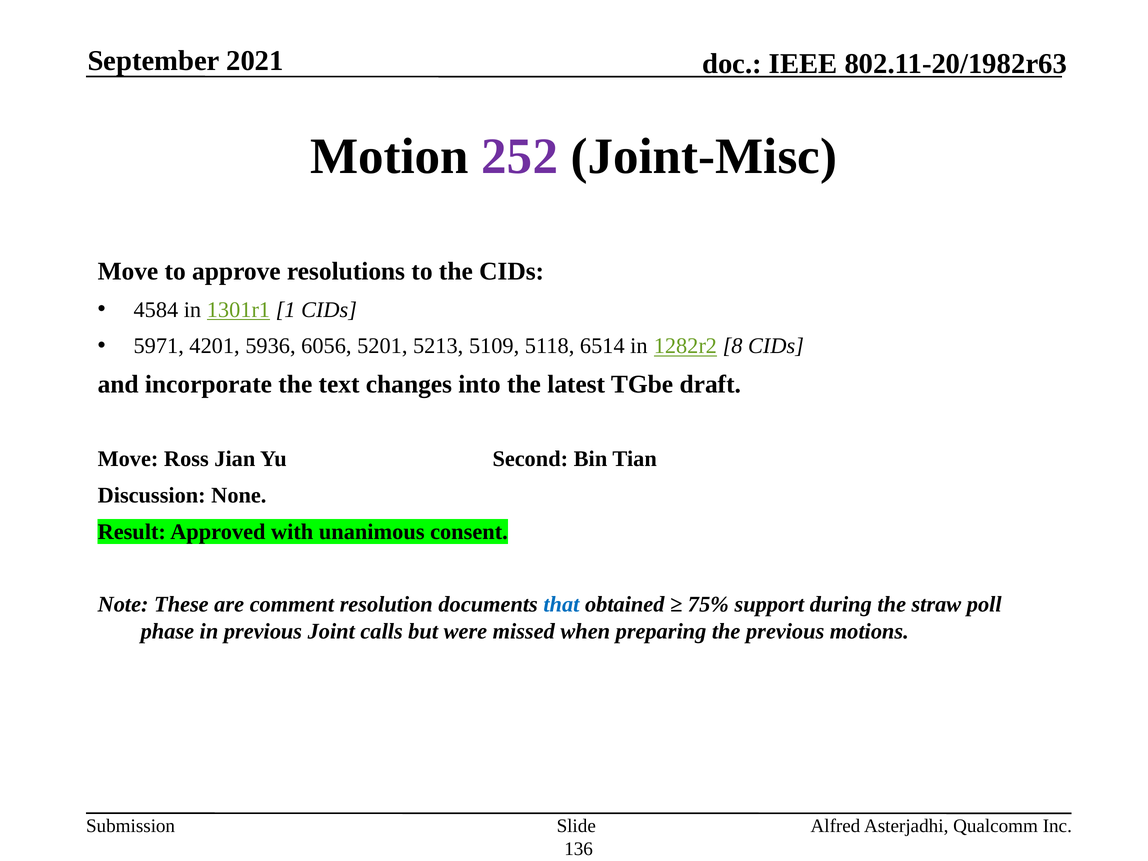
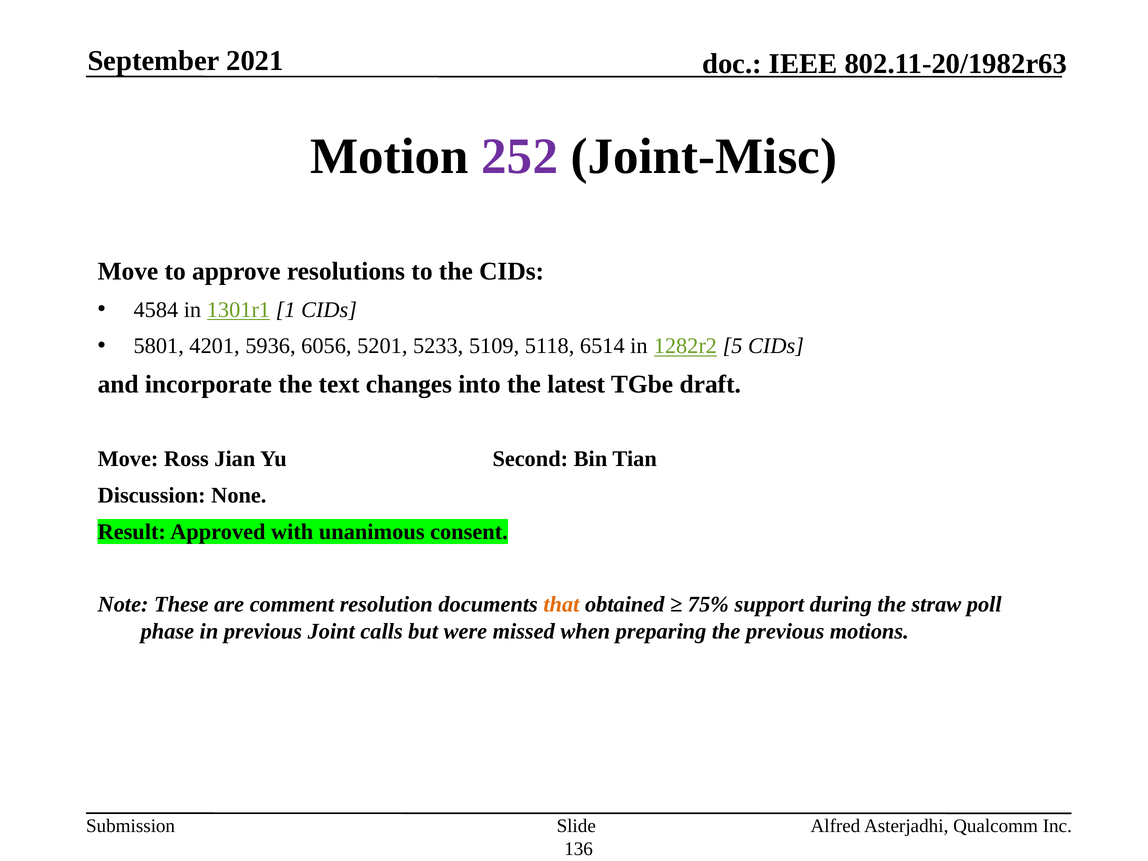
5971: 5971 -> 5801
5213: 5213 -> 5233
8: 8 -> 5
that colour: blue -> orange
